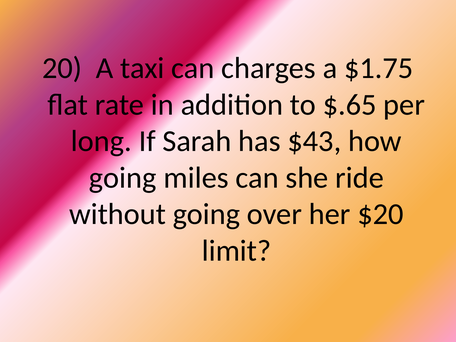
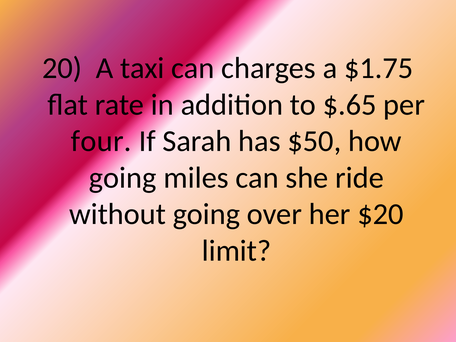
long: long -> four
$43: $43 -> $50
